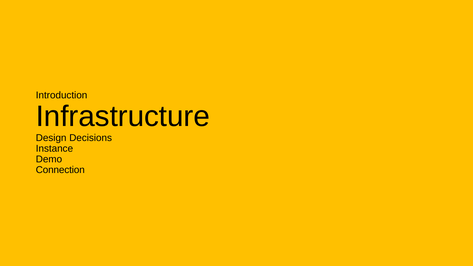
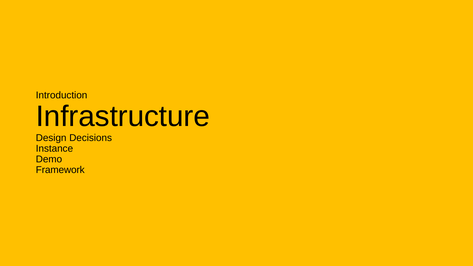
Connection: Connection -> Framework
